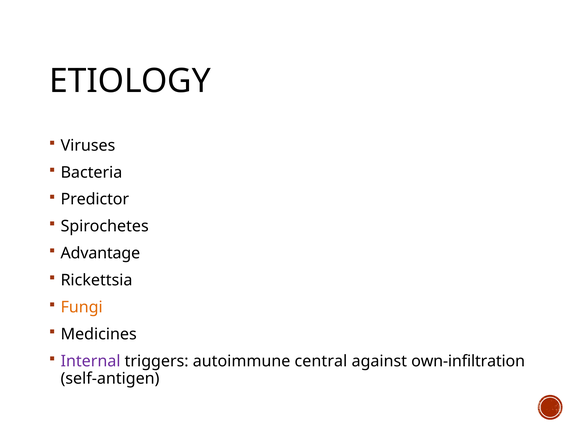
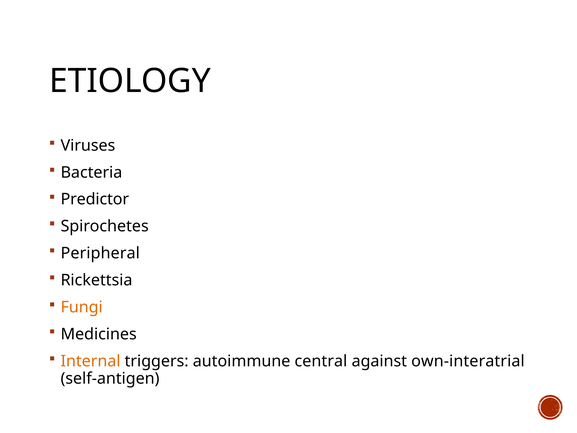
Advantage: Advantage -> Peripheral
Internal colour: purple -> orange
own-infiltration: own-infiltration -> own-interatrial
